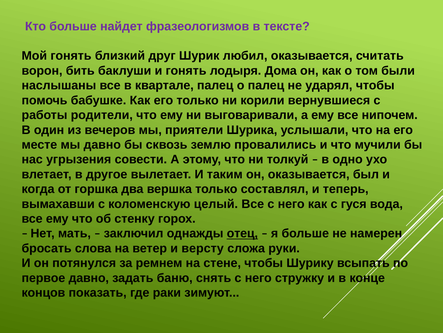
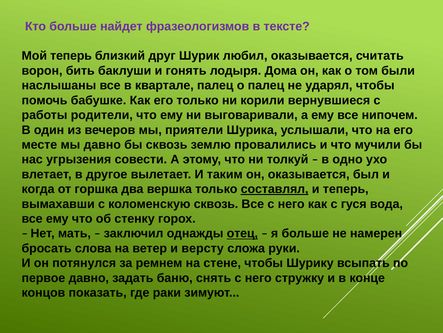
Мой гонять: гонять -> теперь
составлял underline: none -> present
коломенскую целый: целый -> сквозь
